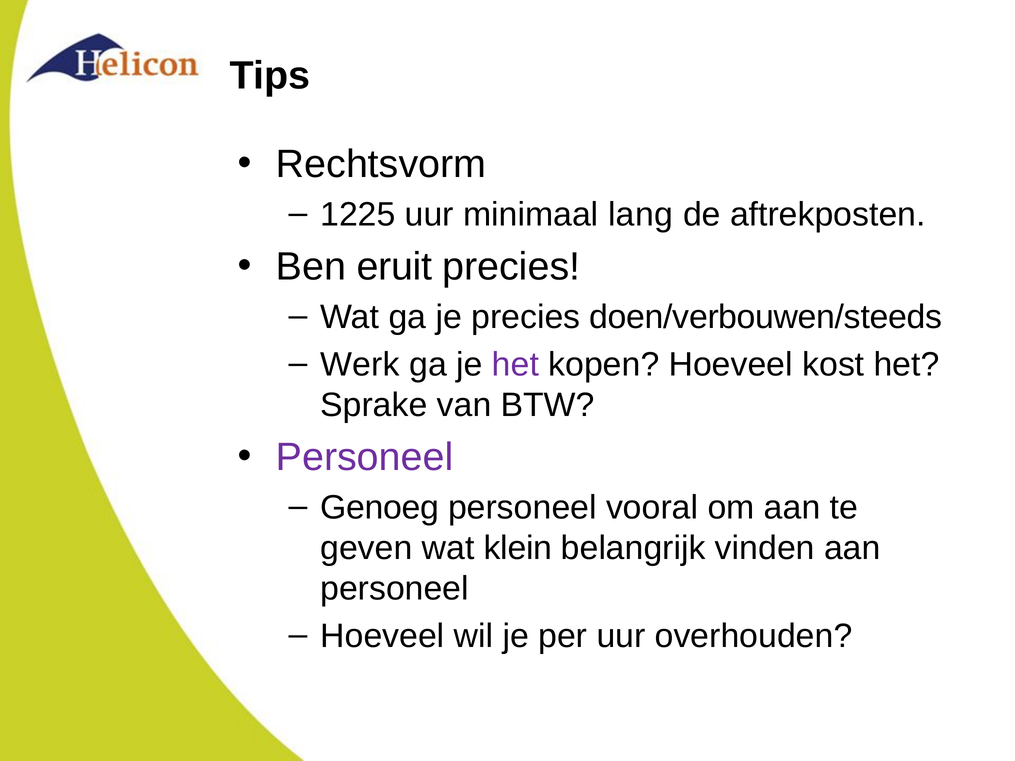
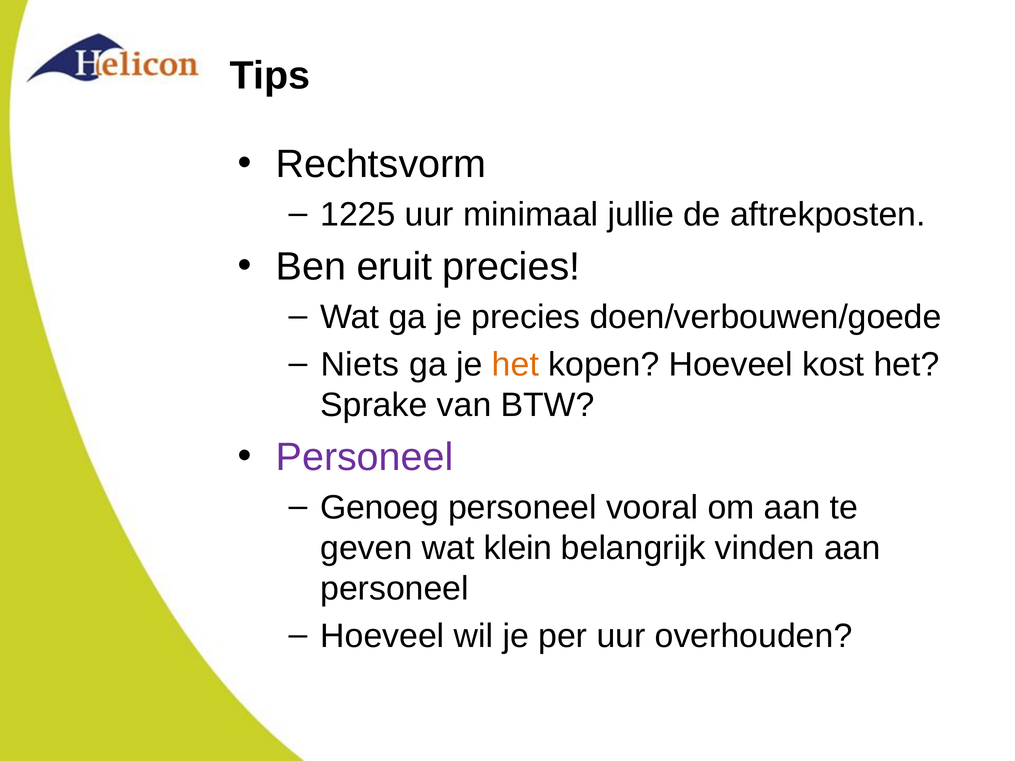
lang: lang -> jullie
doen/verbouwen/steeds: doen/verbouwen/steeds -> doen/verbouwen/goede
Werk: Werk -> Niets
het at (515, 365) colour: purple -> orange
